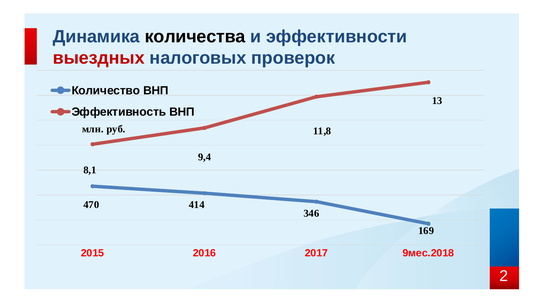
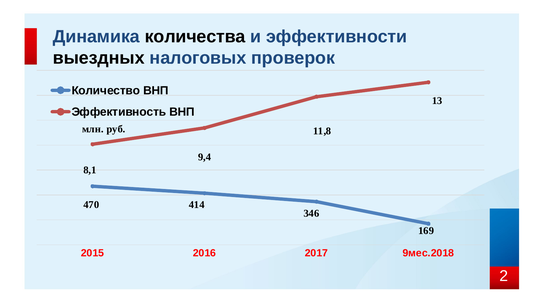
выездных colour: red -> black
